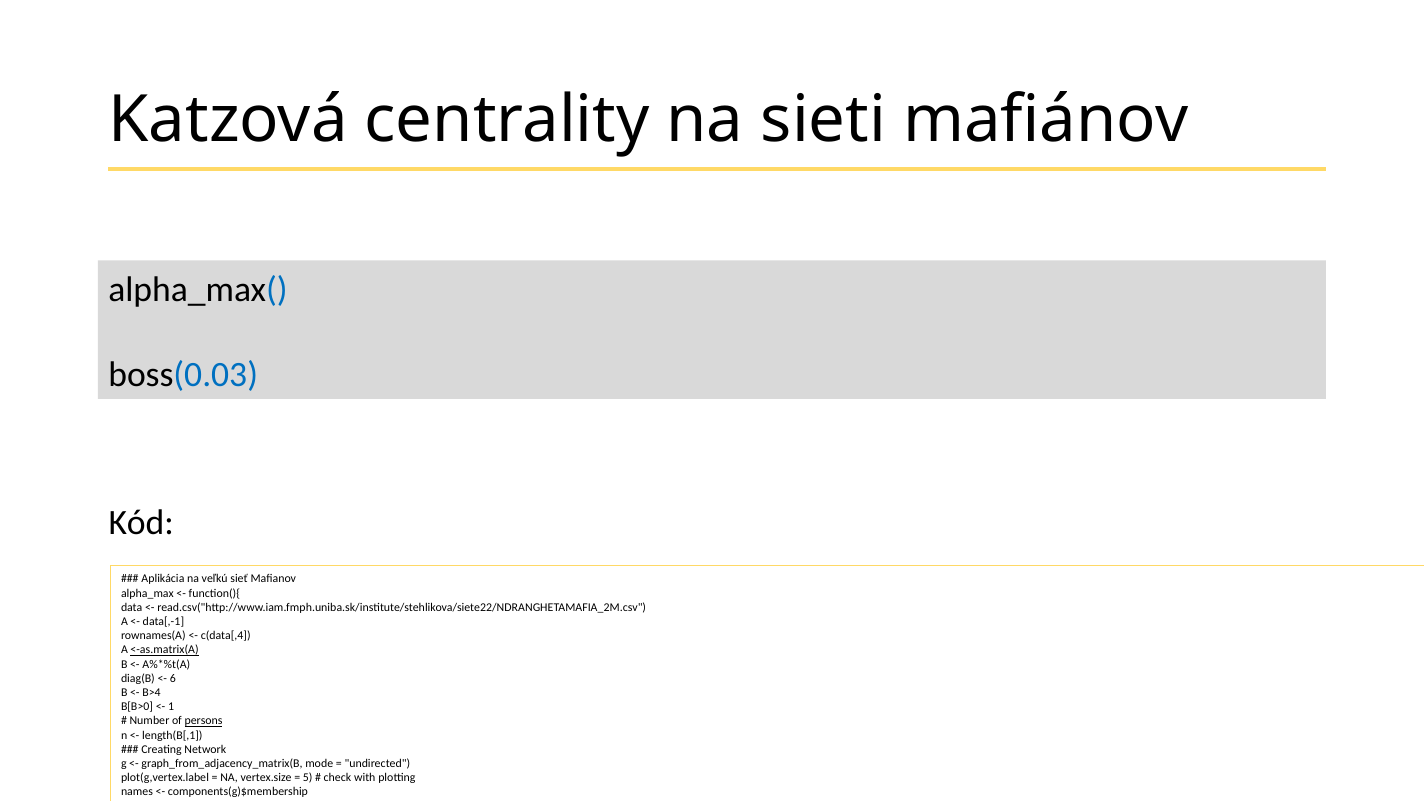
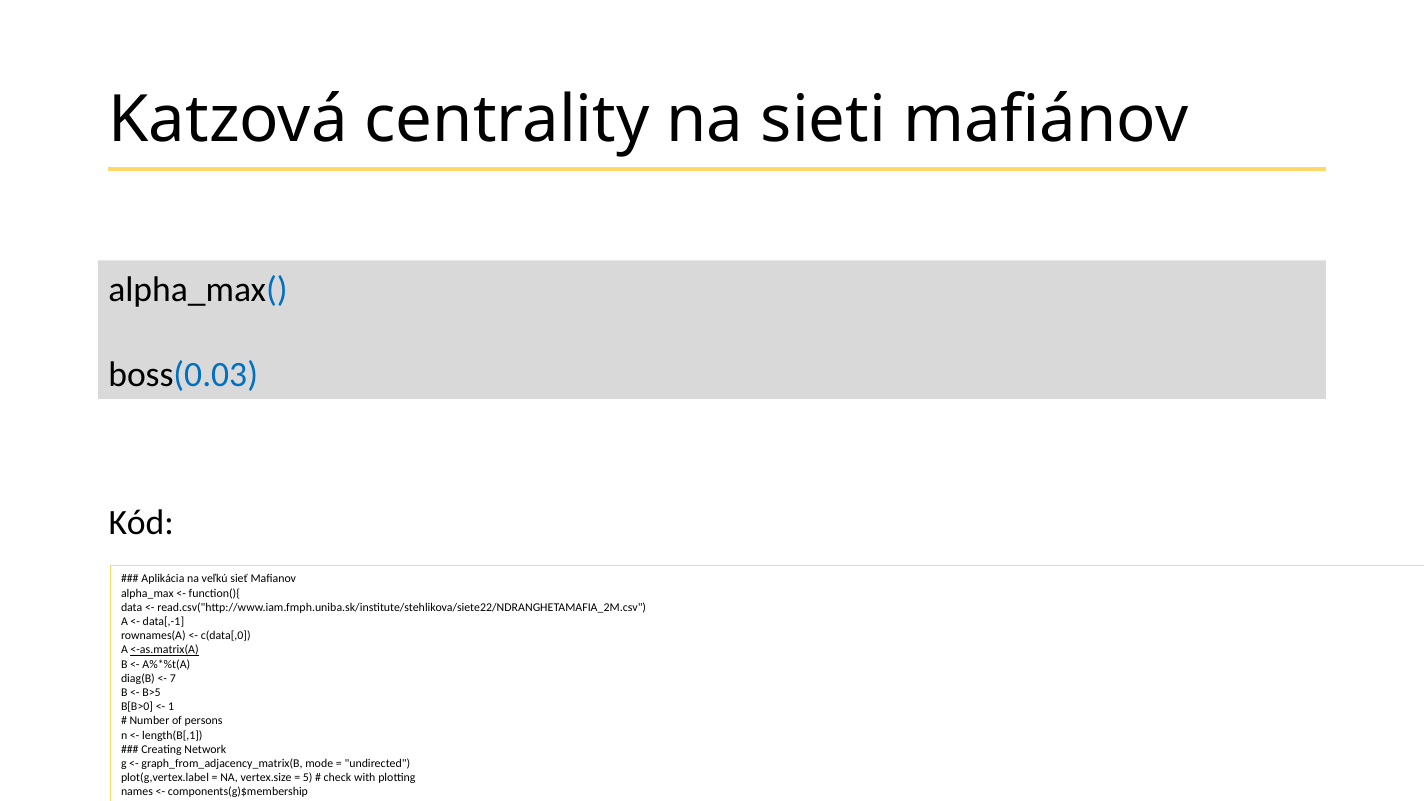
c(data[,4: c(data[,4 -> c(data[,0
6: 6 -> 7
B>4: B>4 -> B>5
persons at (204, 721) underline: present -> none
